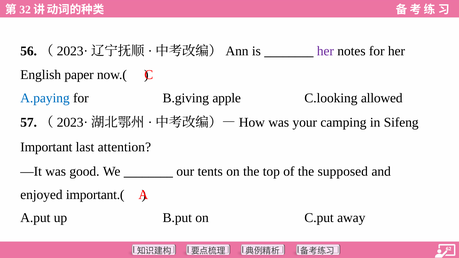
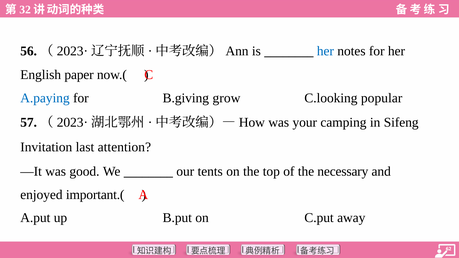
her at (325, 51) colour: purple -> blue
apple: apple -> grow
allowed: allowed -> popular
Important: Important -> Invitation
supposed: supposed -> necessary
